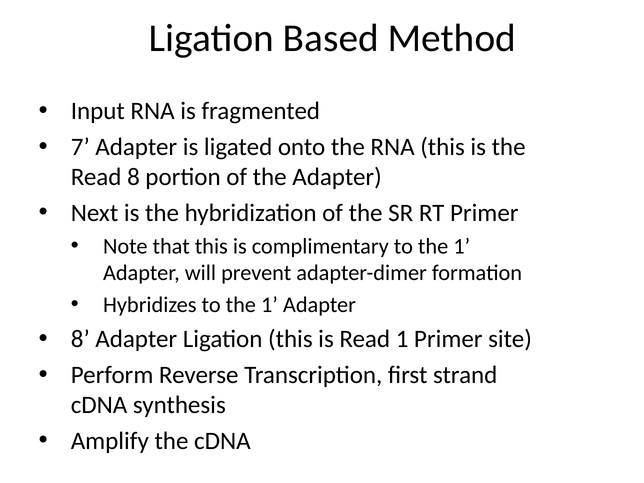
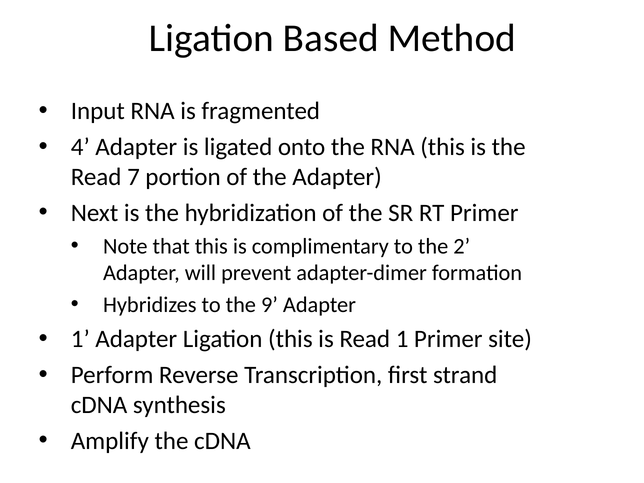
7: 7 -> 4
Read 8: 8 -> 7
complimentary to the 1: 1 -> 2
Hybridizes to the 1: 1 -> 9
8 at (80, 339): 8 -> 1
